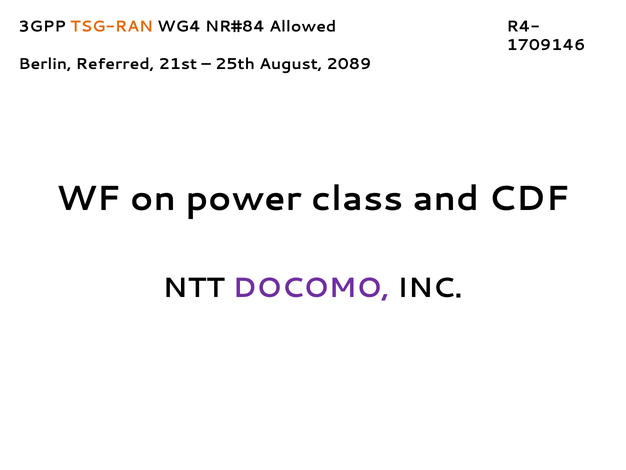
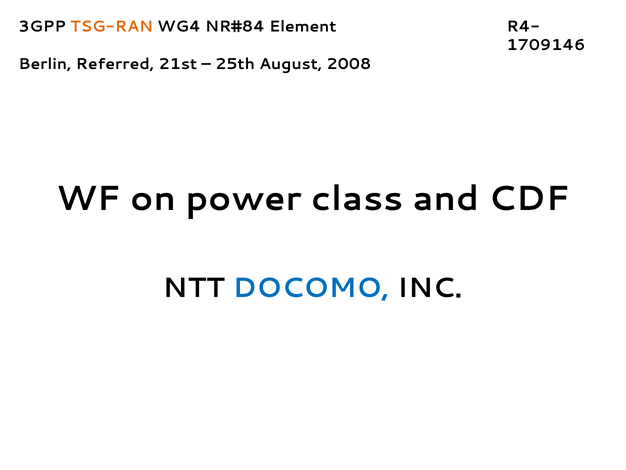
Allowed: Allowed -> Element
2089: 2089 -> 2008
DOCOMO colour: purple -> blue
